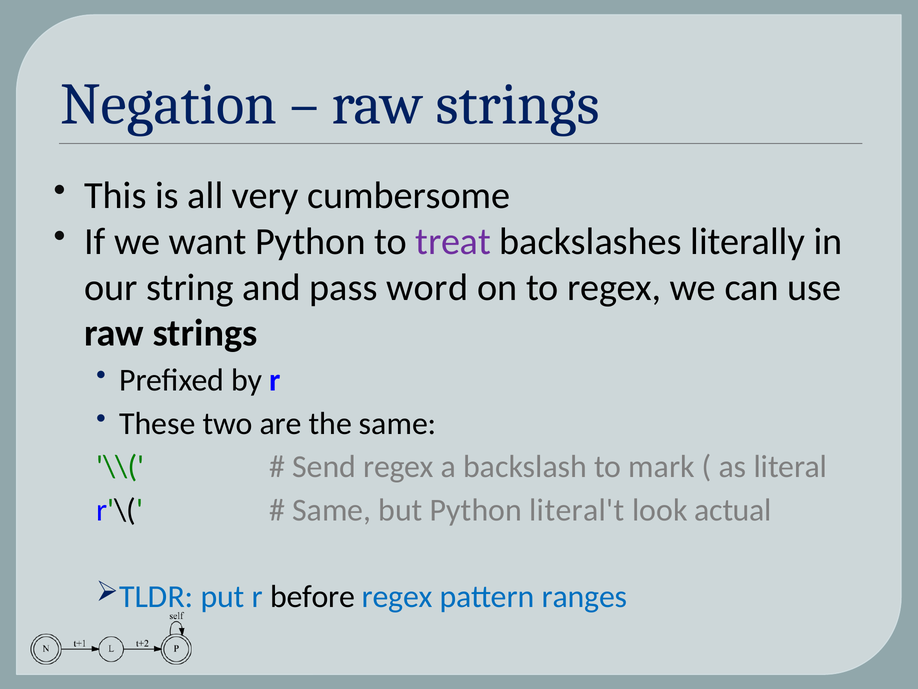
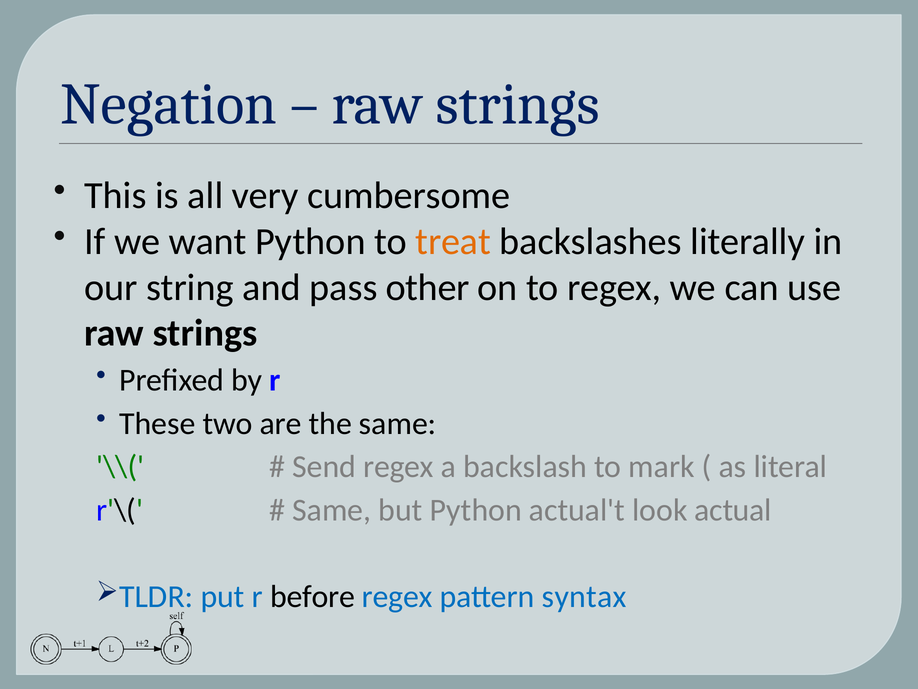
treat colour: purple -> orange
word: word -> other
literal't: literal't -> actual't
ranges: ranges -> syntax
